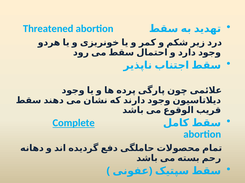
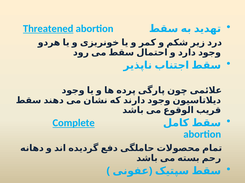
Threatened underline: none -> present
